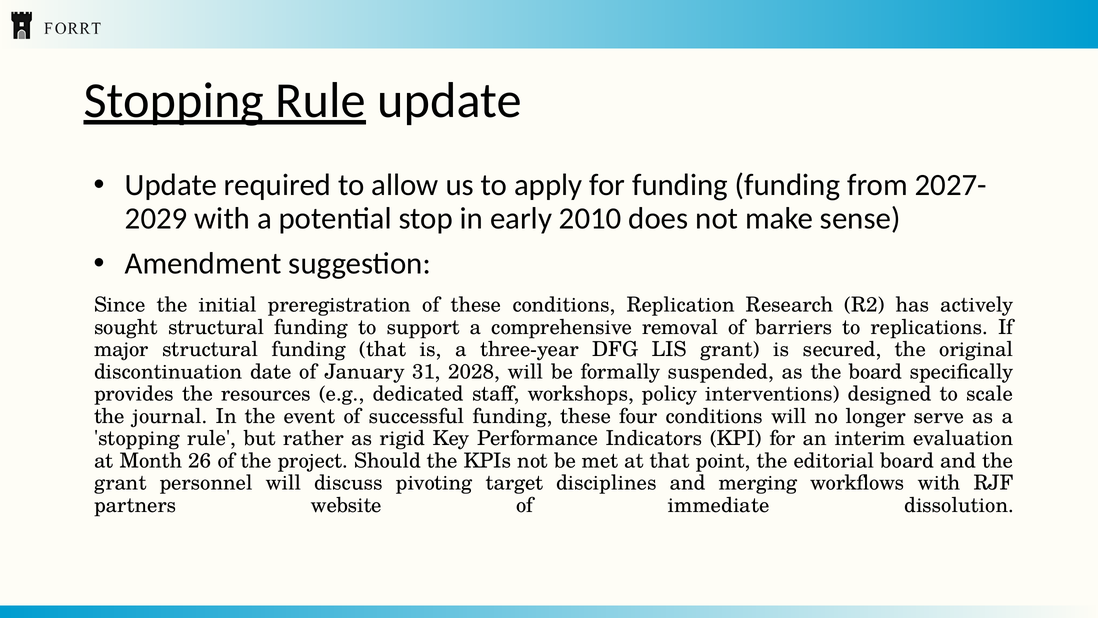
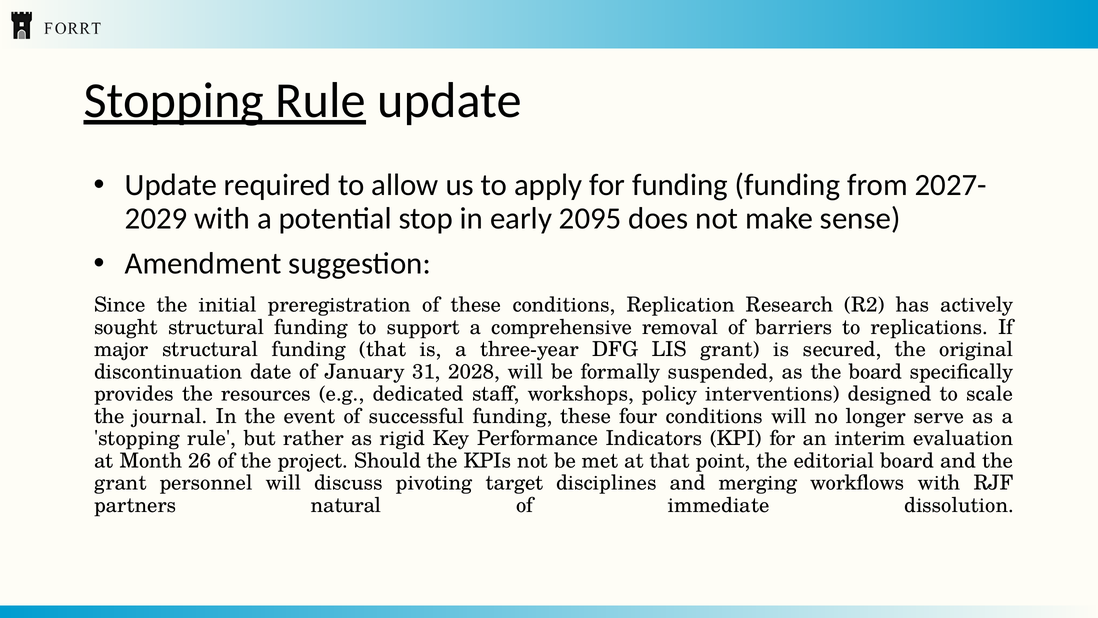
2010: 2010 -> 2095
website: website -> natural
